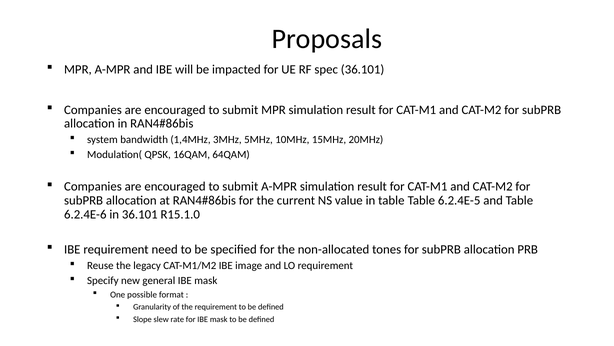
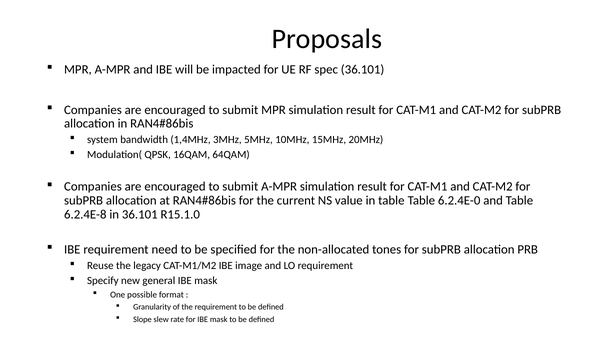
6.2.4E-5: 6.2.4E-5 -> 6.2.4E-0
6.2.4E-6: 6.2.4E-6 -> 6.2.4E-8
